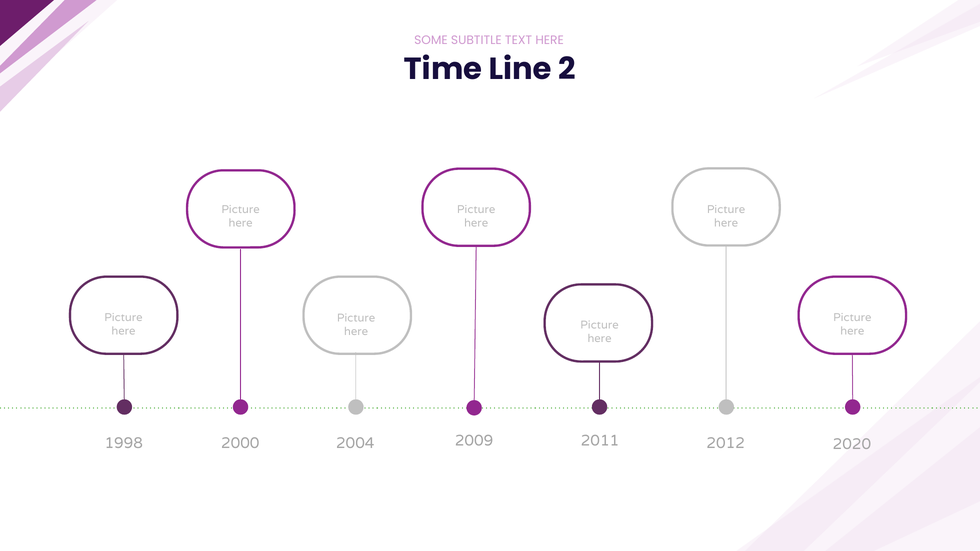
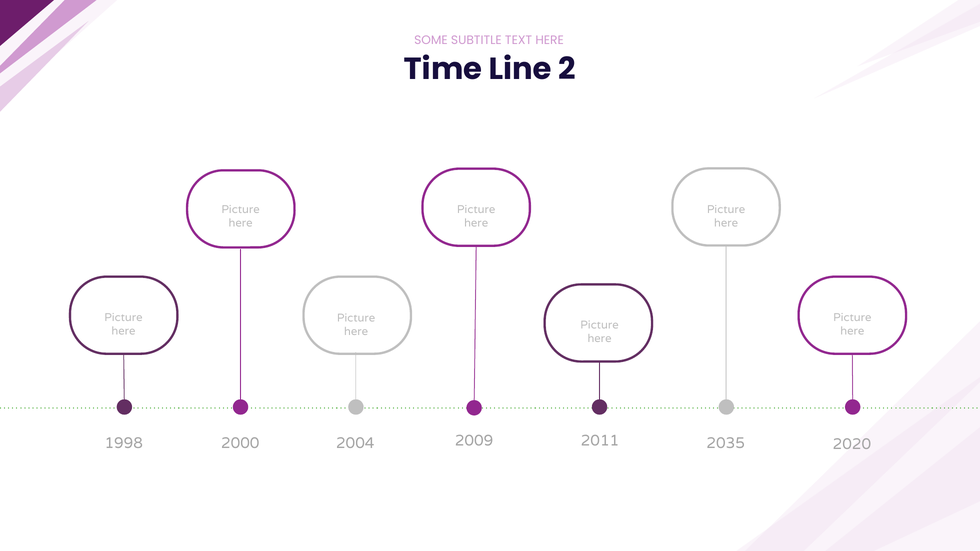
2012: 2012 -> 2035
